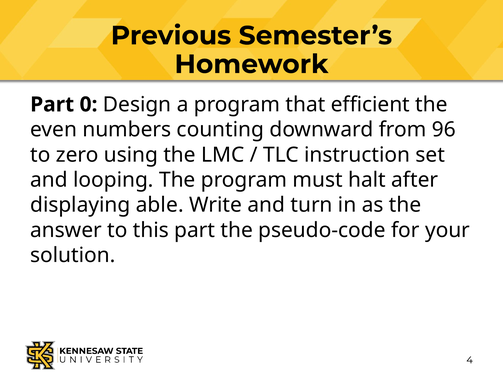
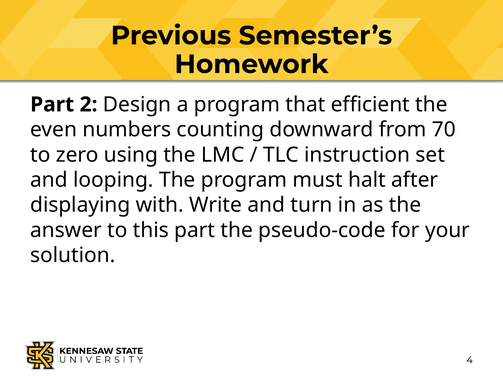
0: 0 -> 2
96: 96 -> 70
able: able -> with
